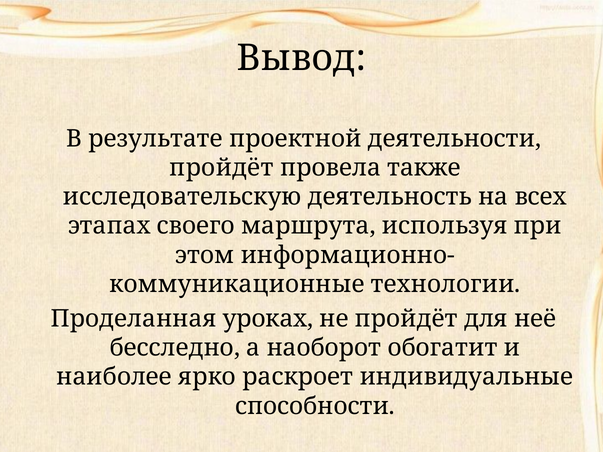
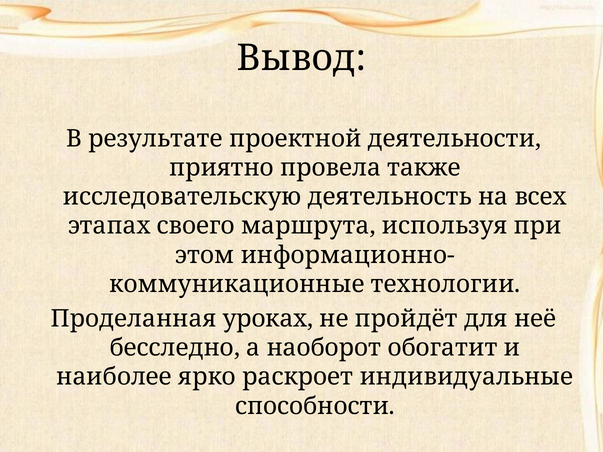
пройдёт at (221, 168): пройдёт -> приятно
